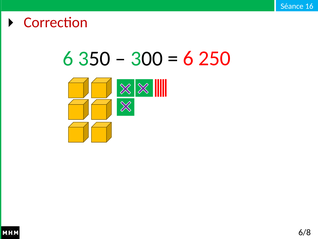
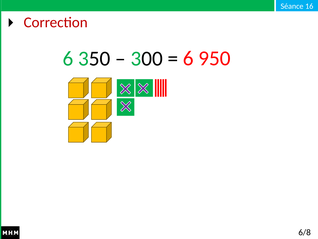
250: 250 -> 950
